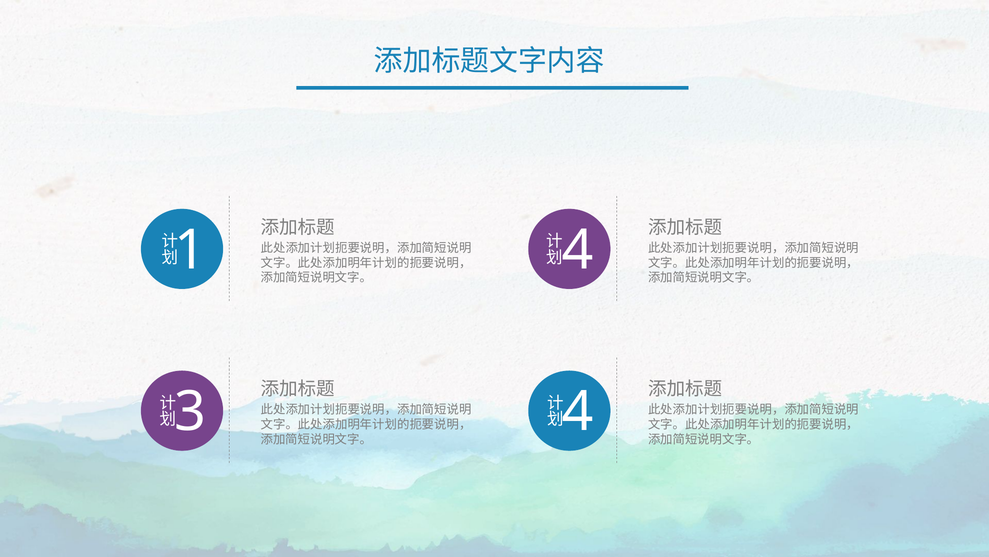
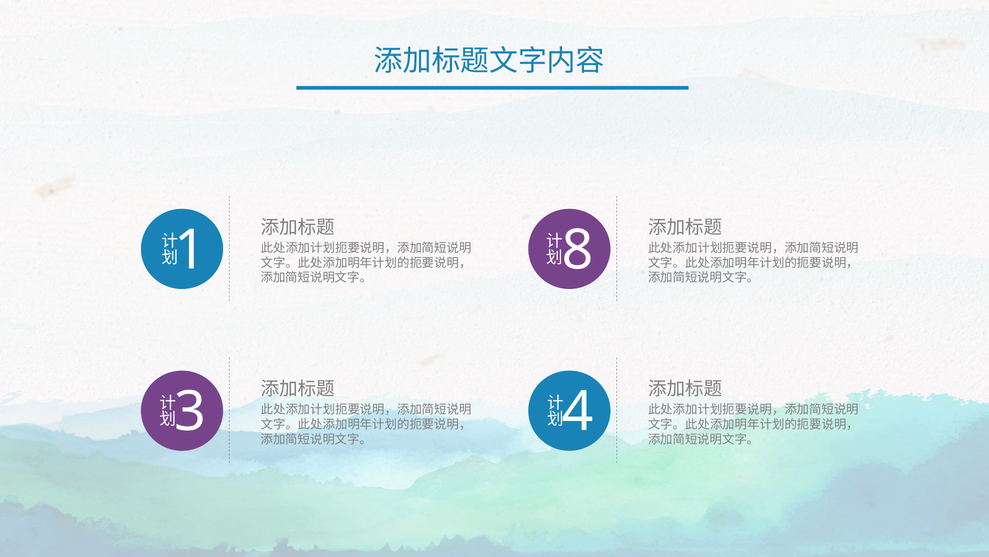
4 at (578, 250): 4 -> 8
